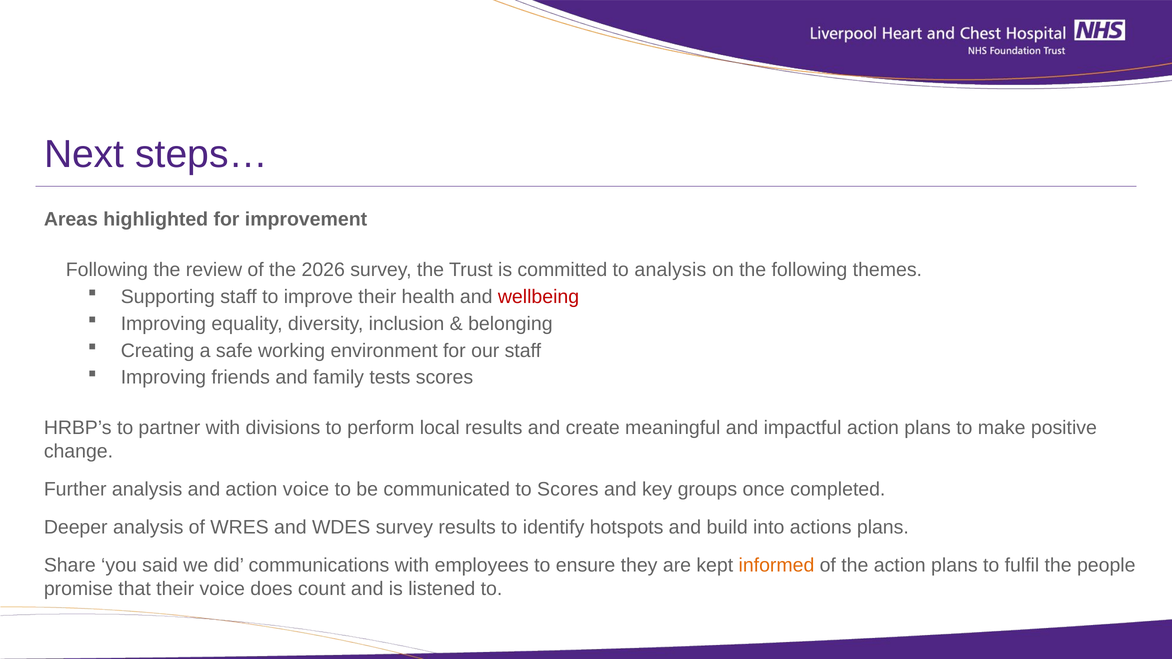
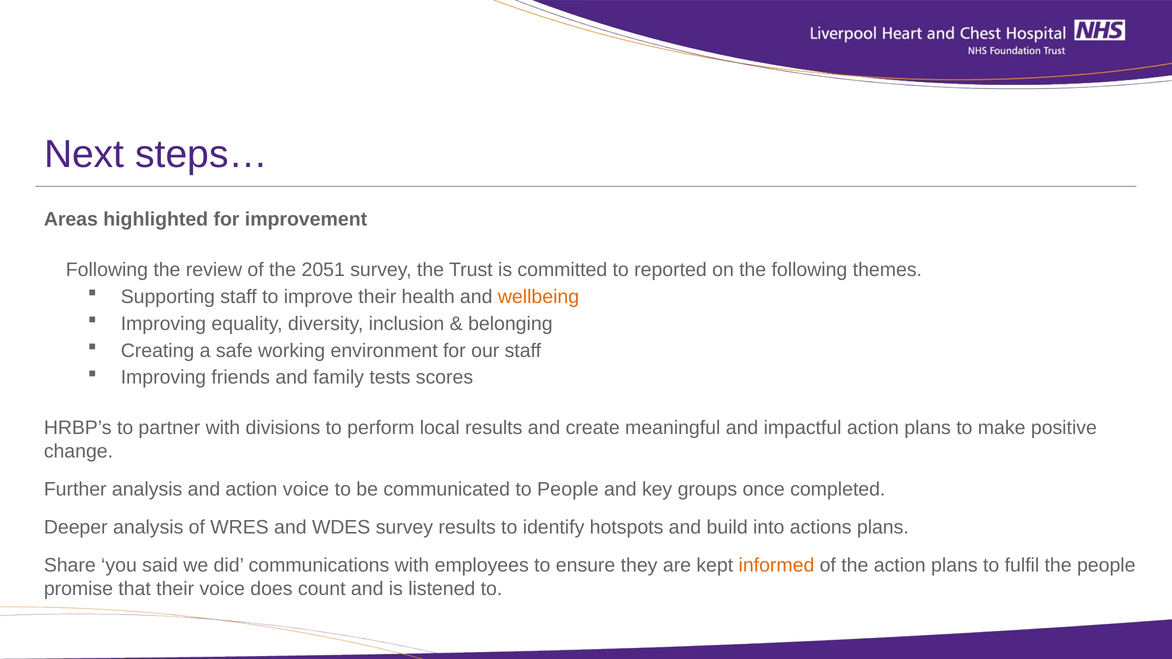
2026: 2026 -> 2051
to analysis: analysis -> reported
wellbeing colour: red -> orange
to Scores: Scores -> People
